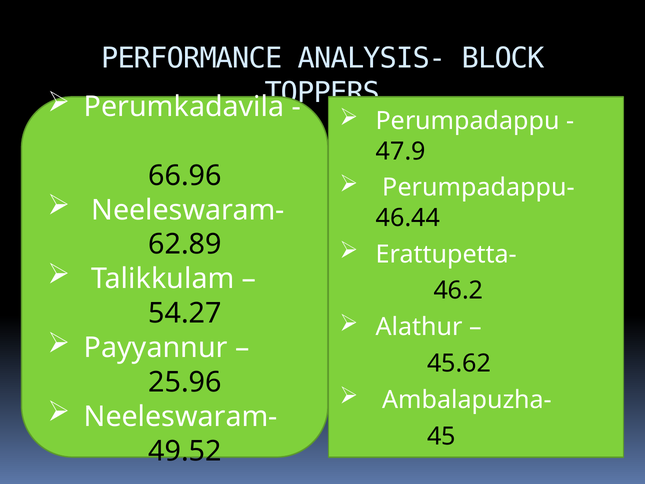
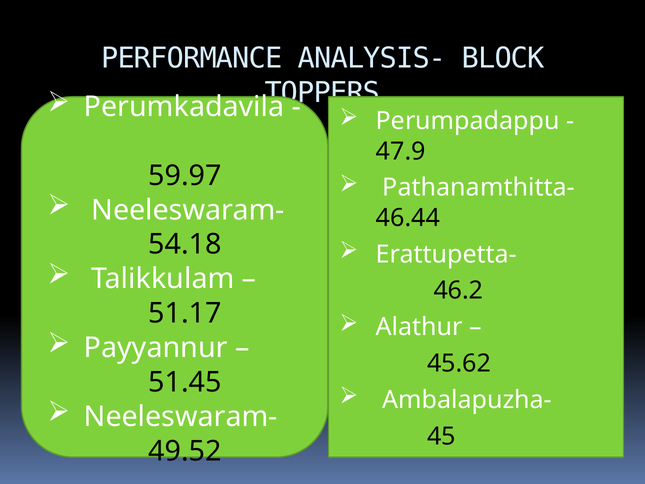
66.96: 66.96 -> 59.97
Perumpadappu-: Perumpadappu- -> Pathanamthitta-
62.89: 62.89 -> 54.18
54.27: 54.27 -> 51.17
25.96: 25.96 -> 51.45
